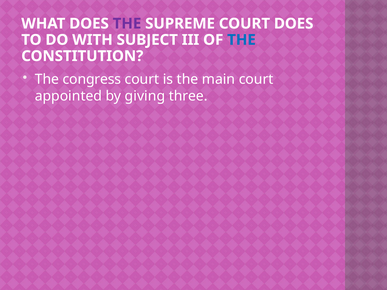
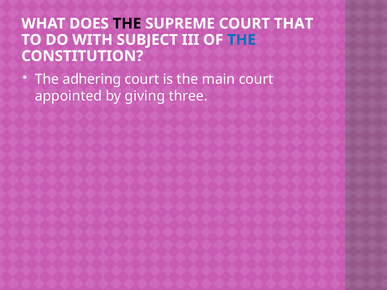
THE at (127, 24) colour: purple -> black
COURT DOES: DOES -> THAT
congress: congress -> adhering
